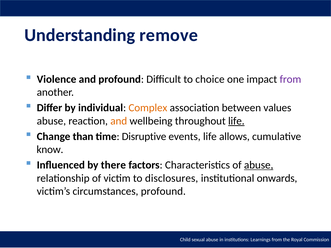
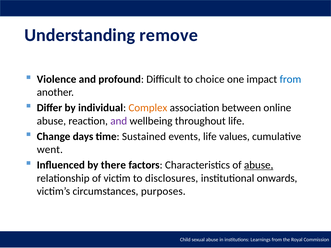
from at (290, 79) colour: purple -> blue
values: values -> online
and at (119, 121) colour: orange -> purple
life at (236, 121) underline: present -> none
than: than -> days
Disruptive: Disruptive -> Sustained
allows: allows -> values
know: know -> went
circumstances profound: profound -> purposes
